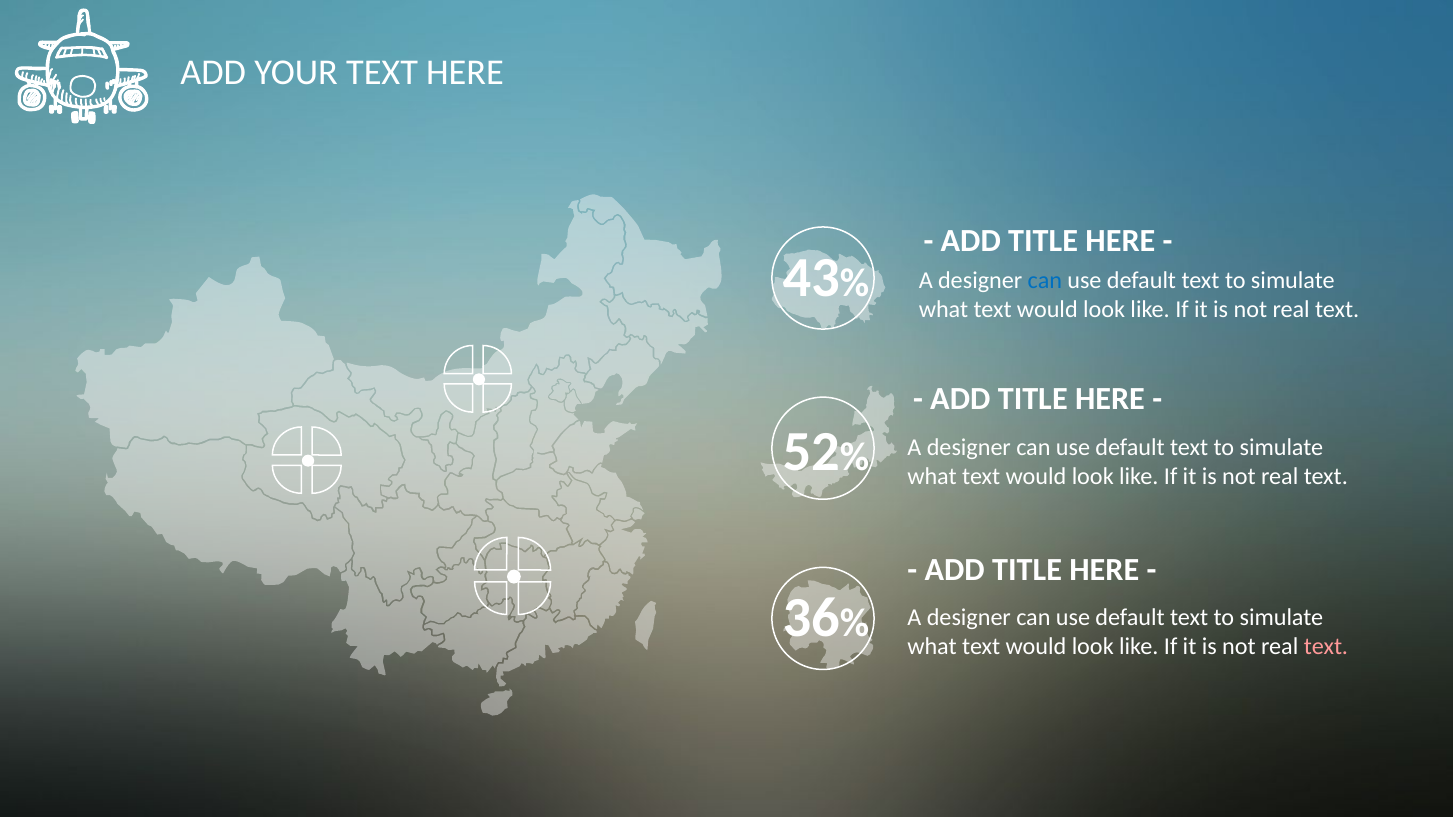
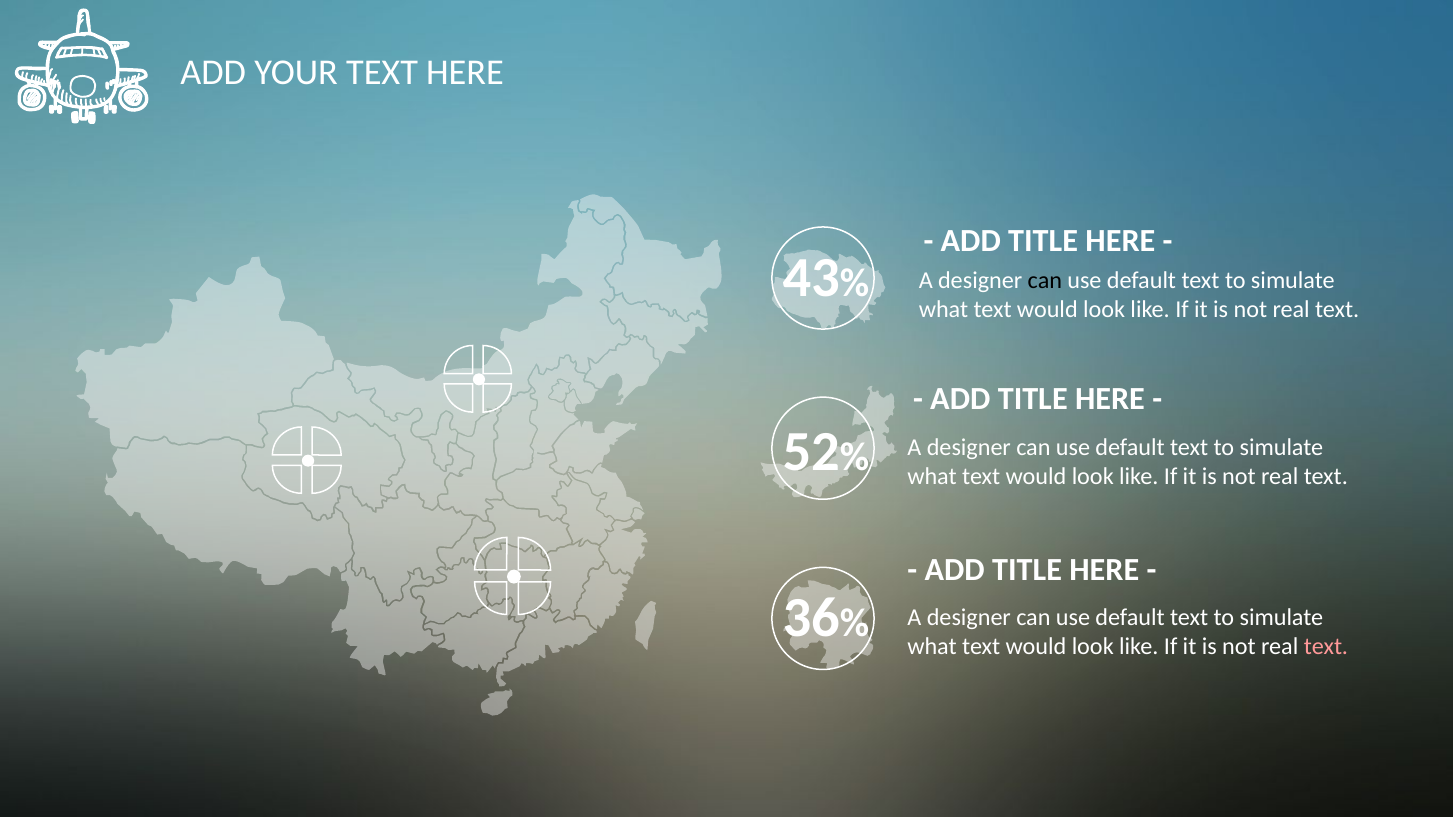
can at (1045, 281) colour: blue -> black
